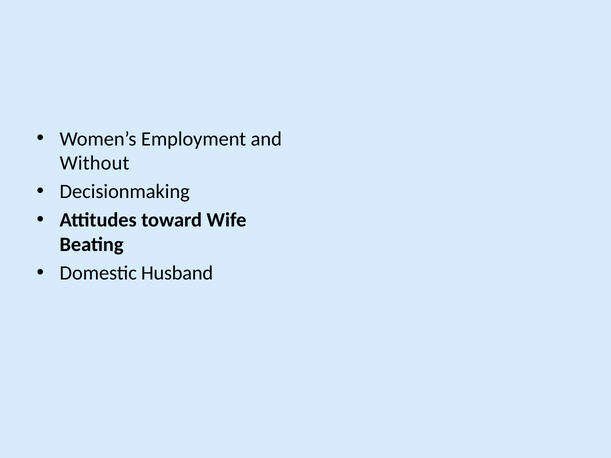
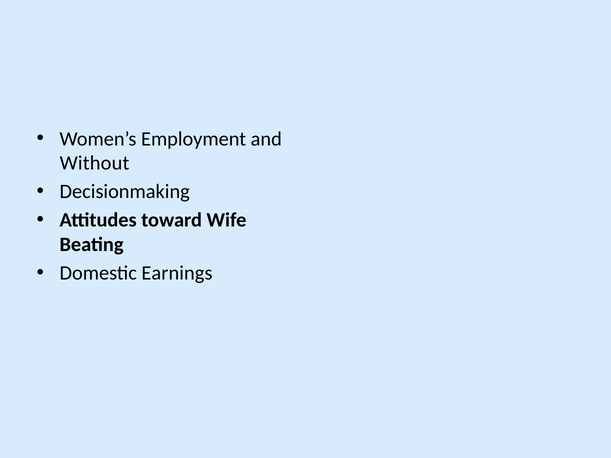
Husband: Husband -> Earnings
